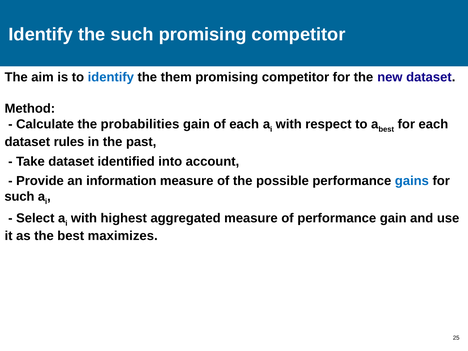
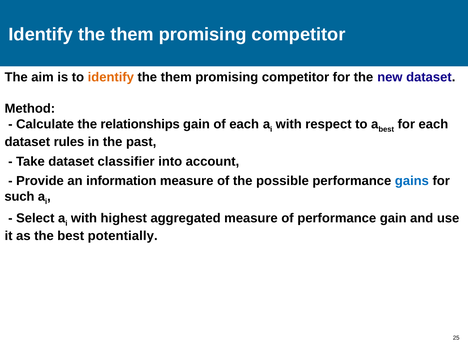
such at (132, 34): such -> them
identify at (111, 77) colour: blue -> orange
probabilities: probabilities -> relationships
identified: identified -> classifier
maximizes: maximizes -> potentially
